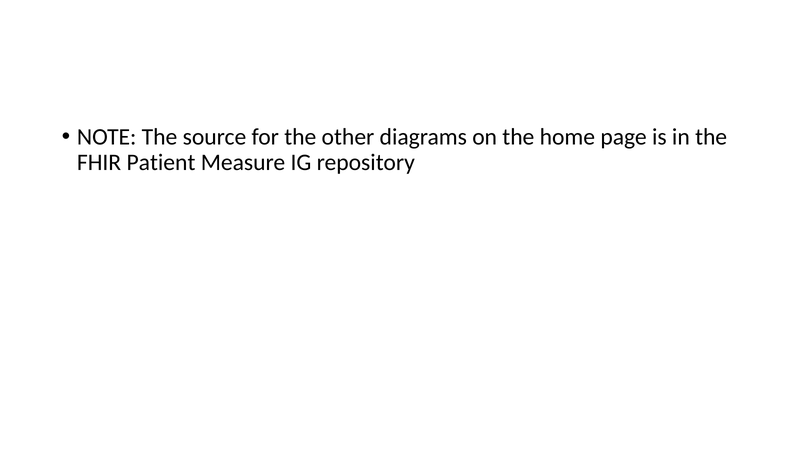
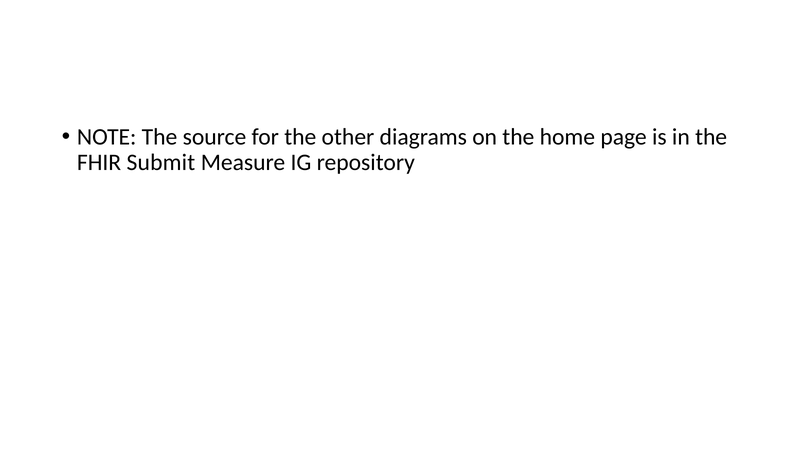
Patient: Patient -> Submit
